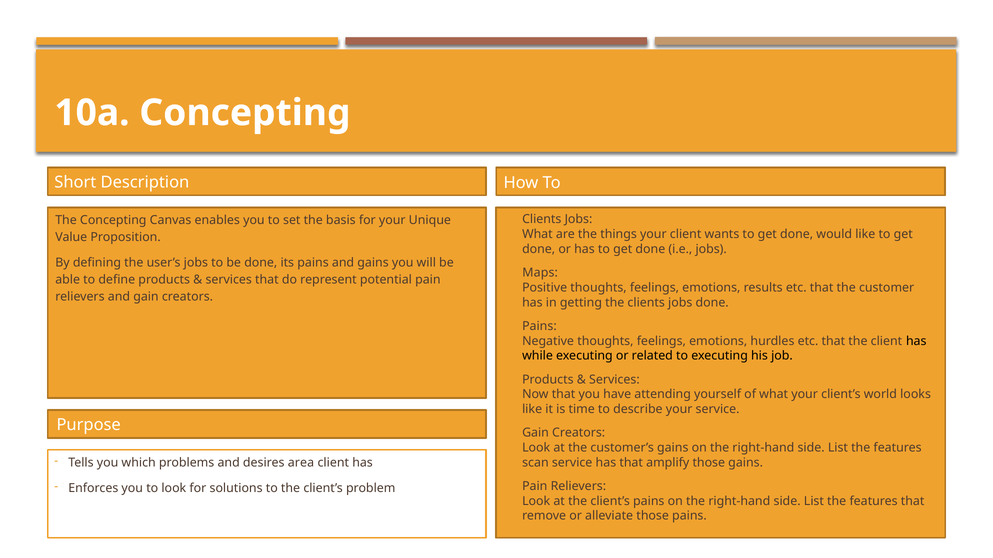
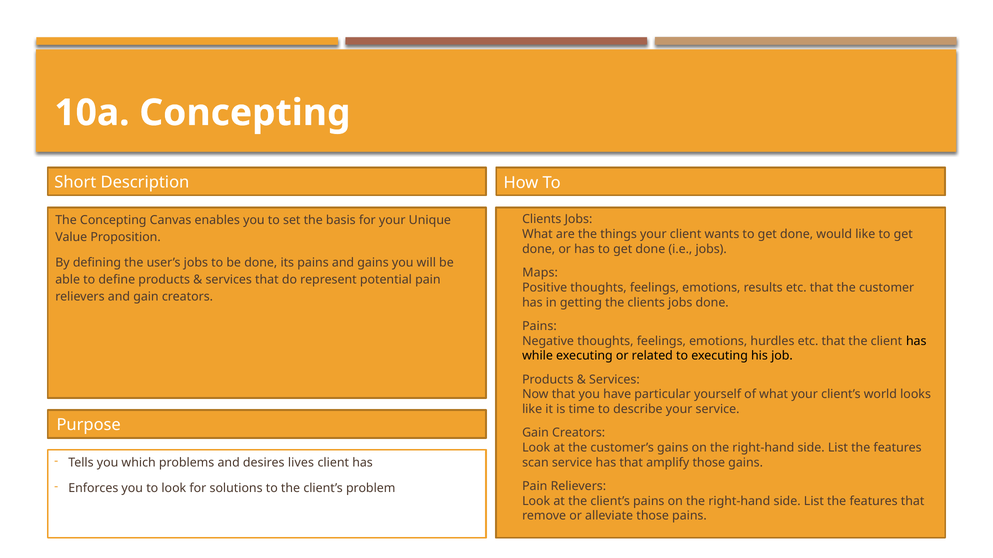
attending: attending -> particular
area: area -> lives
